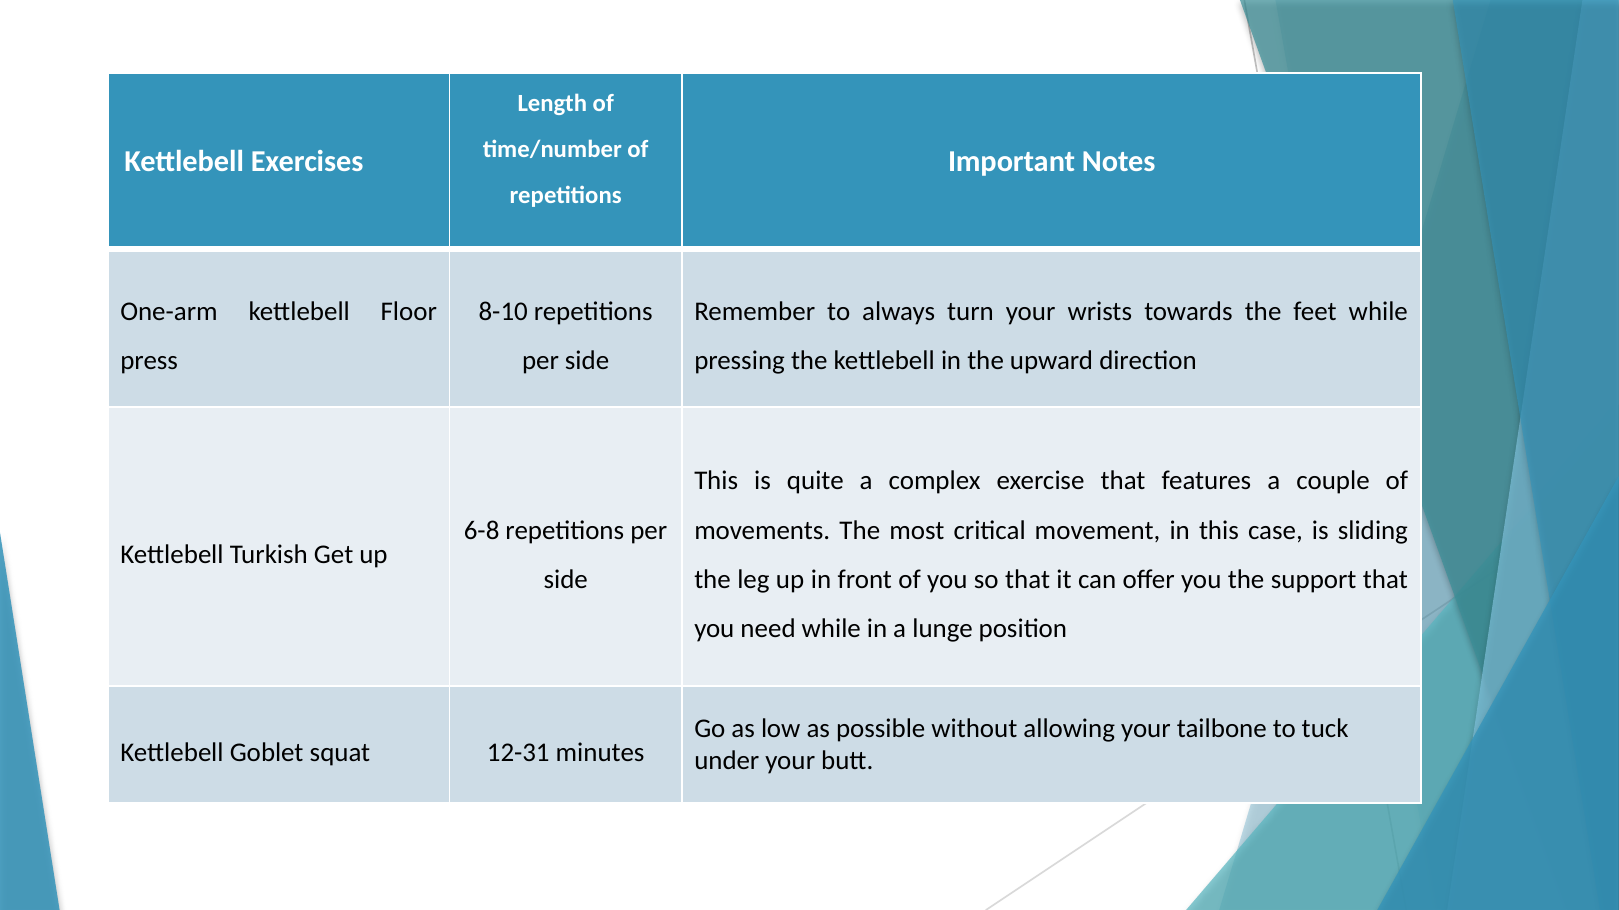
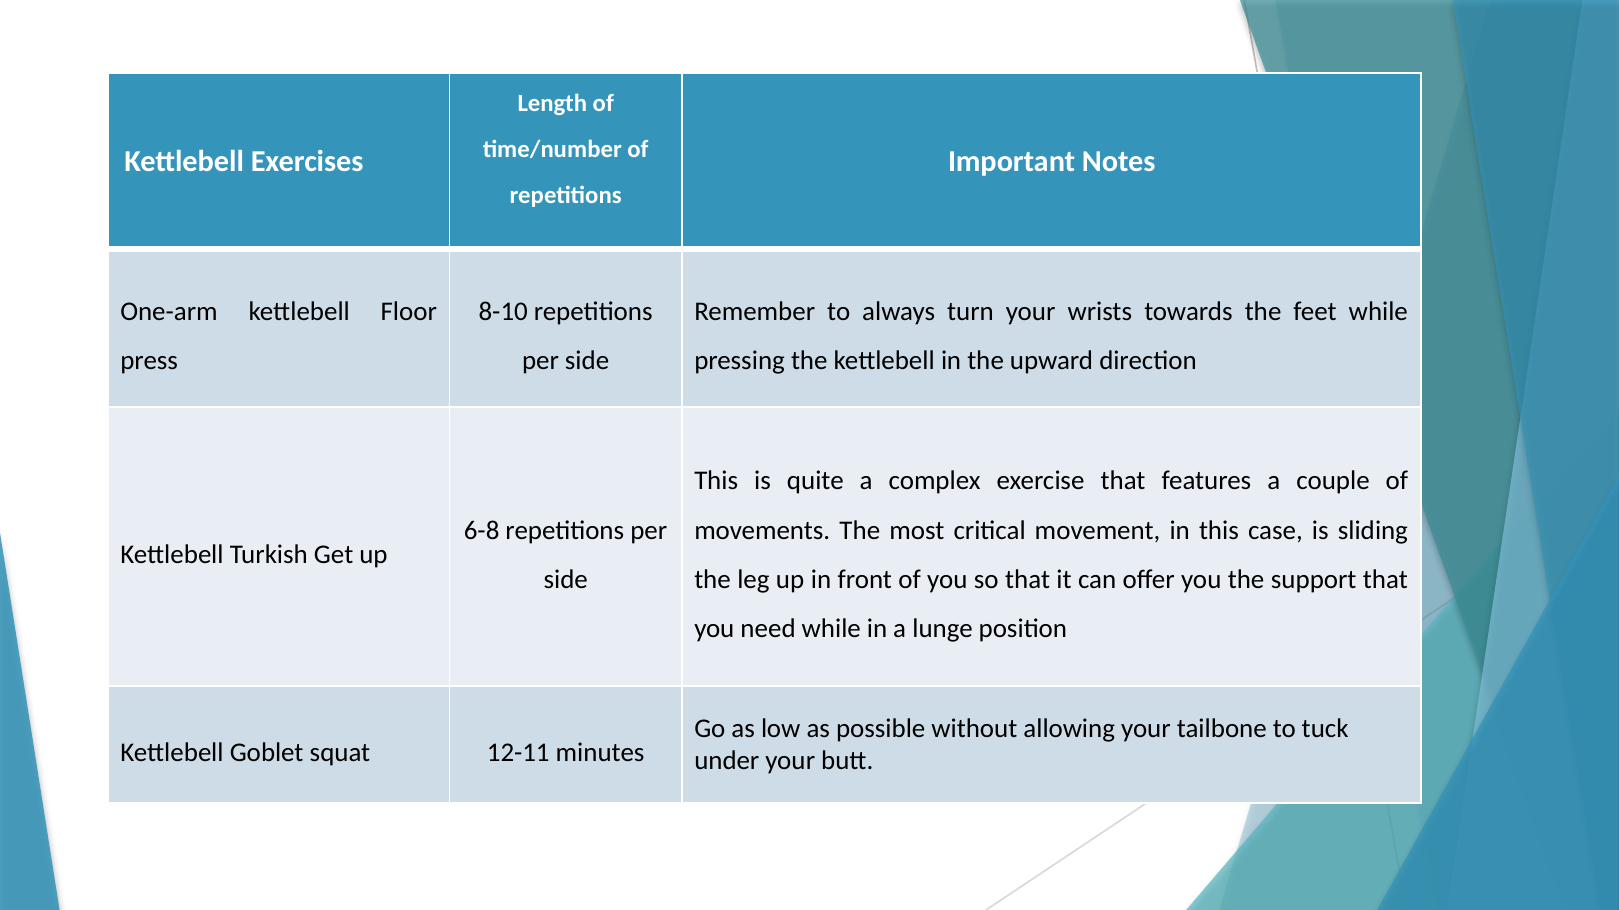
12-31: 12-31 -> 12-11
